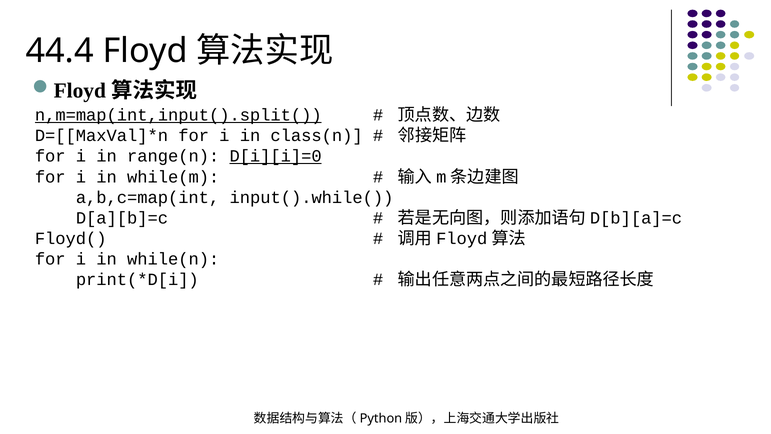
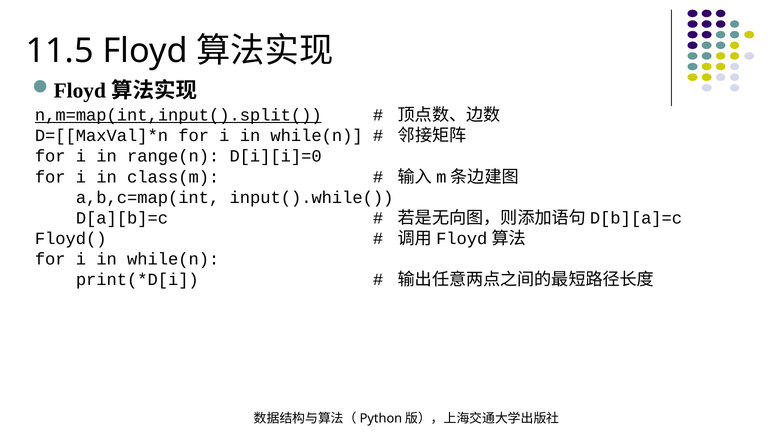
44.4: 44.4 -> 11.5
class(n at (317, 136): class(n -> while(n
D[i][i]=0 underline: present -> none
while(m: while(m -> class(m
